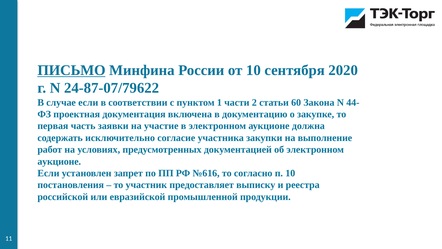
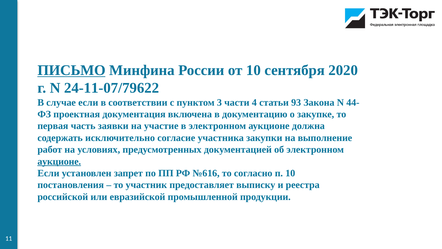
24-87-07/79622: 24-87-07/79622 -> 24-11-07/79622
1: 1 -> 3
2: 2 -> 4
60: 60 -> 93
аукционе at (59, 161) underline: none -> present
